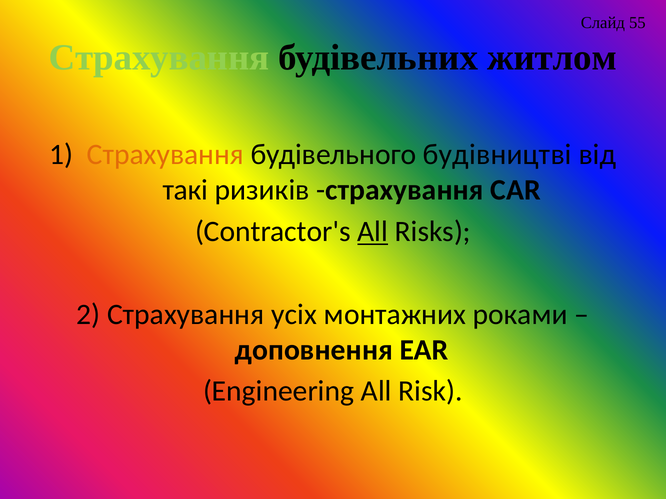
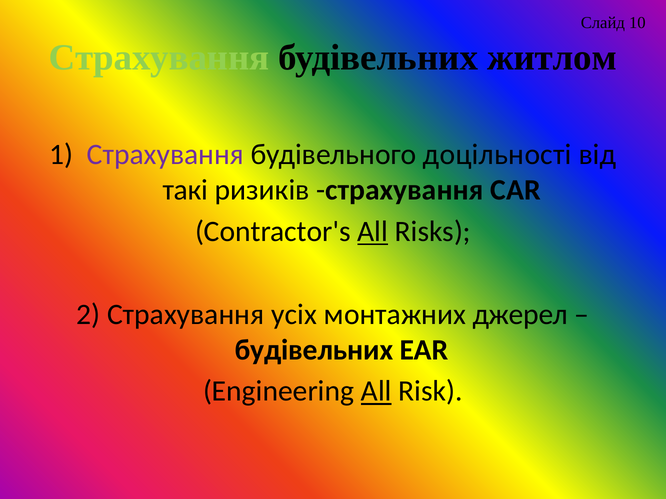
55: 55 -> 10
Страхування at (165, 155) colour: orange -> purple
будівництві: будівництві -> доцільності
роками: роками -> джерел
доповнення at (314, 350): доповнення -> будівельних
All at (376, 392) underline: none -> present
